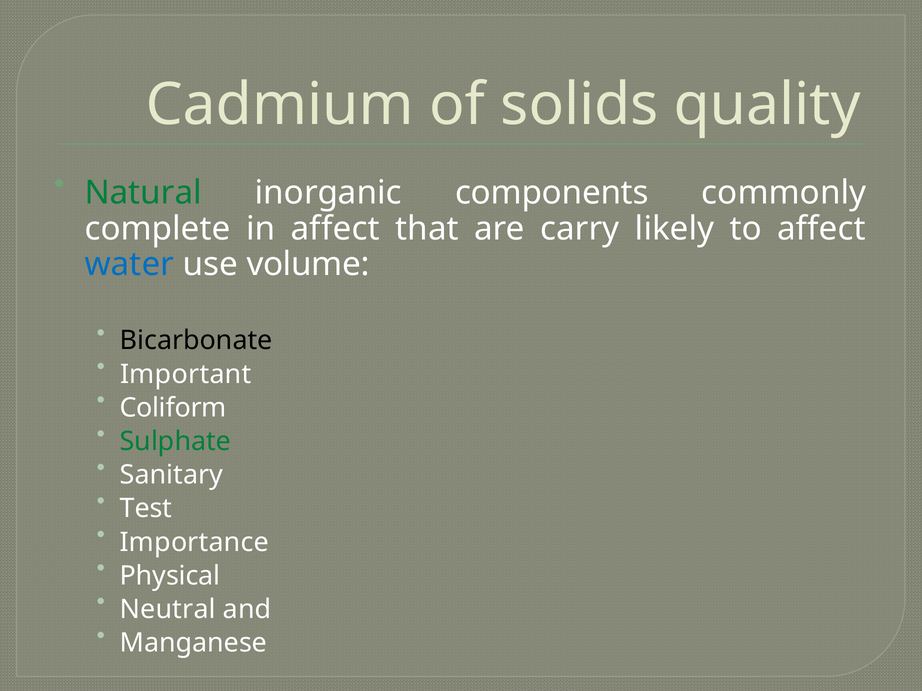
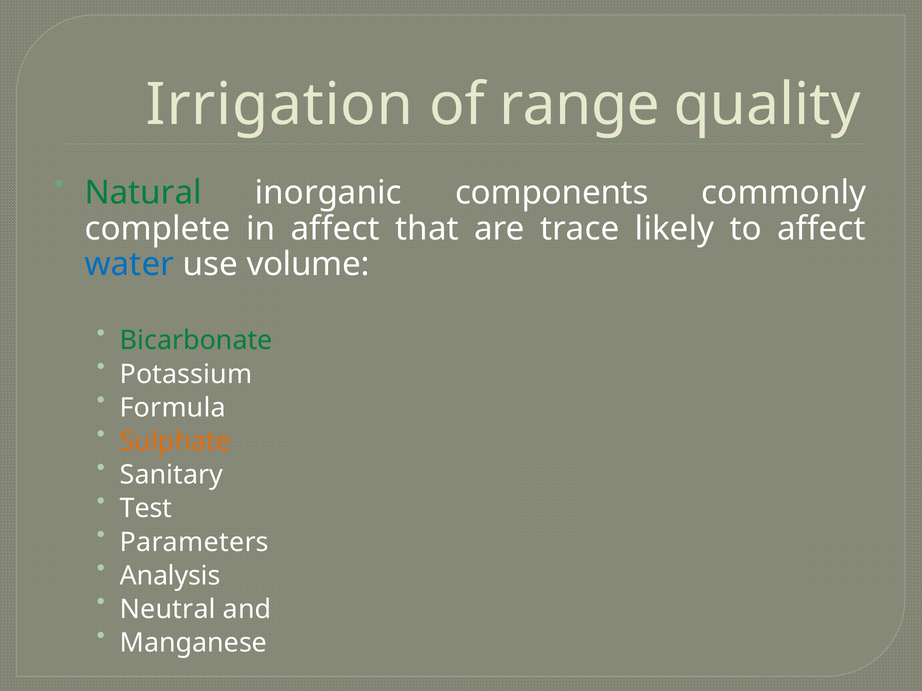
Cadmium: Cadmium -> Irrigation
solids: solids -> range
carry: carry -> trace
Bicarbonate colour: black -> green
Important: Important -> Potassium
Coliform: Coliform -> Formula
Sulphate colour: green -> orange
Importance: Importance -> Parameters
Physical: Physical -> Analysis
